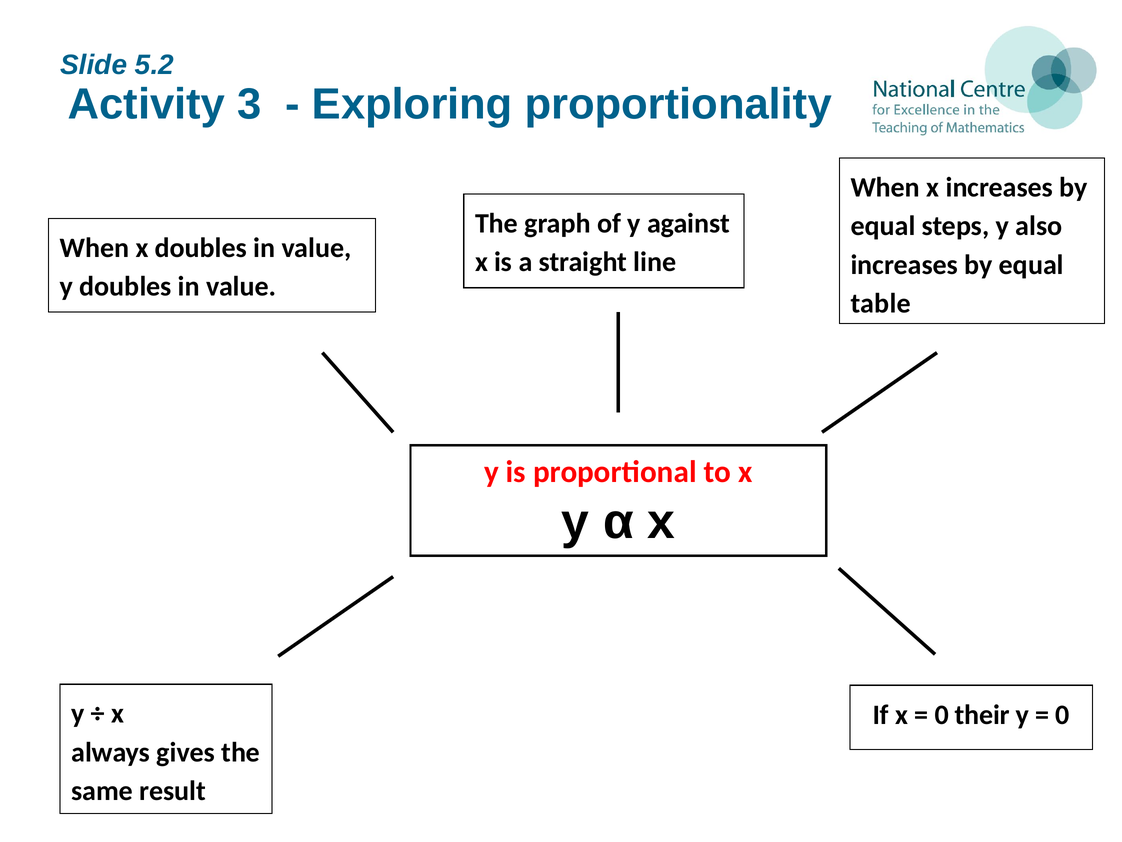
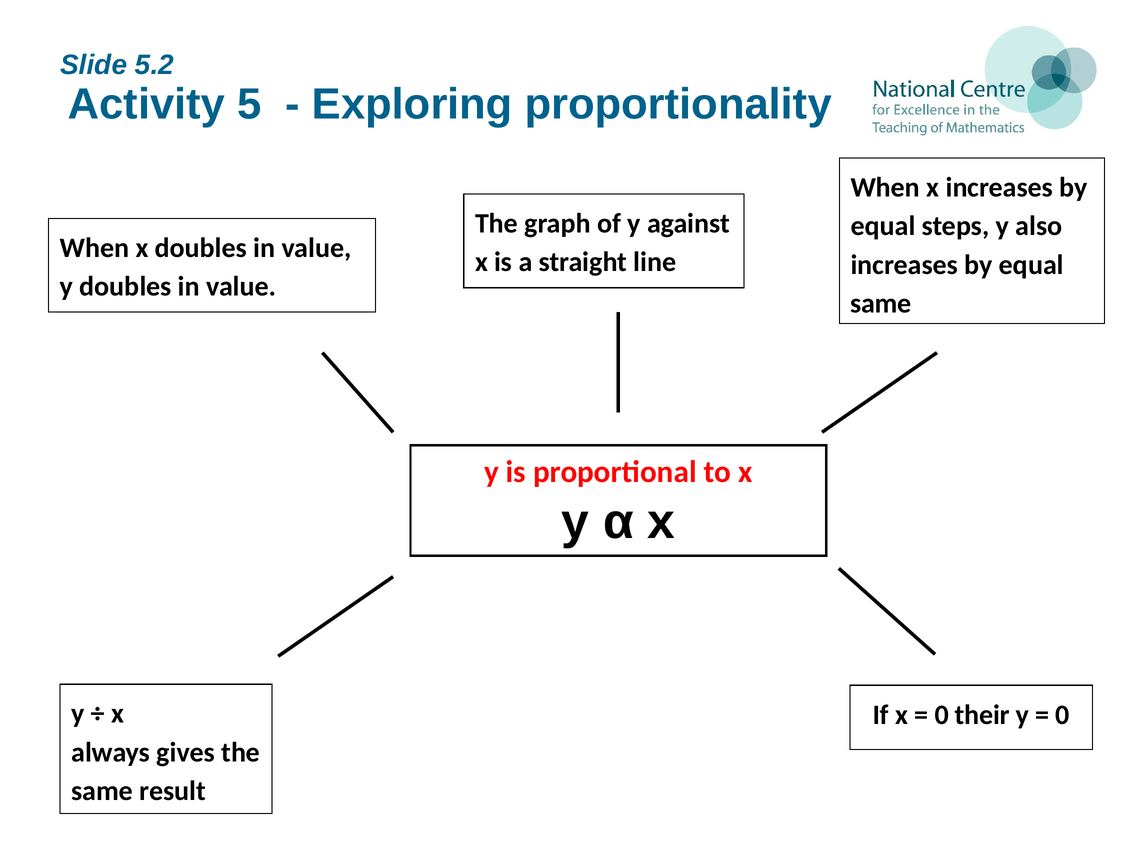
3: 3 -> 5
table at (881, 303): table -> same
